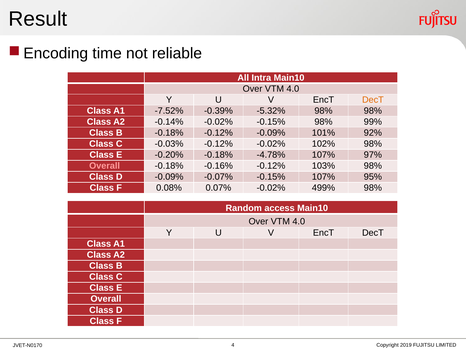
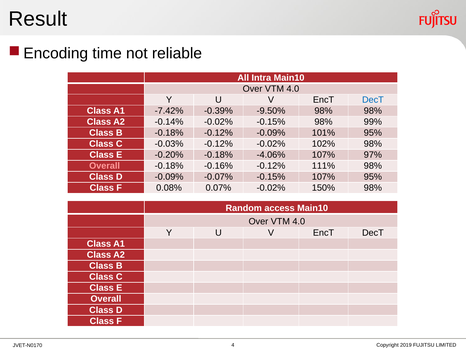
DecT at (373, 100) colour: orange -> blue
-7.52%: -7.52% -> -7.42%
-5.32%: -5.32% -> -9.50%
101% 92%: 92% -> 95%
-4.78%: -4.78% -> -4.06%
103%: 103% -> 111%
499%: 499% -> 150%
